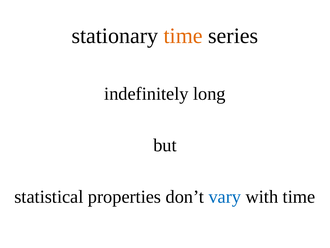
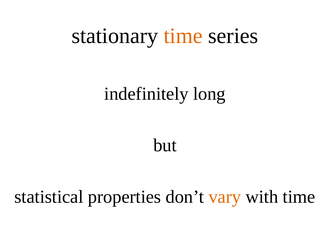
vary colour: blue -> orange
